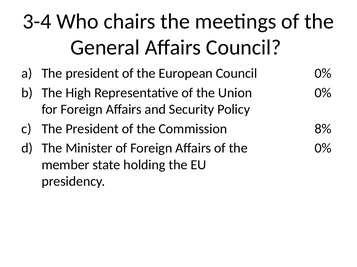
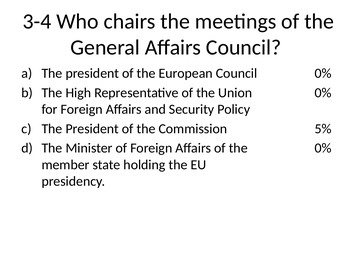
8%: 8% -> 5%
